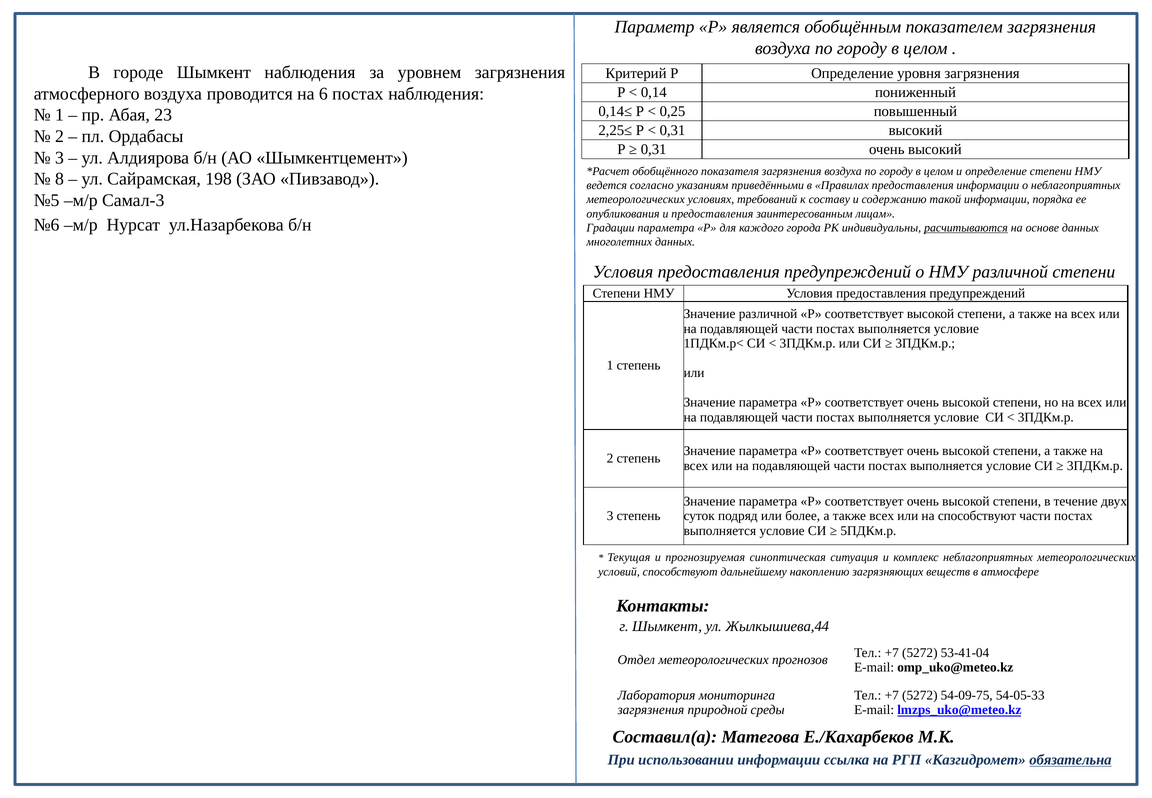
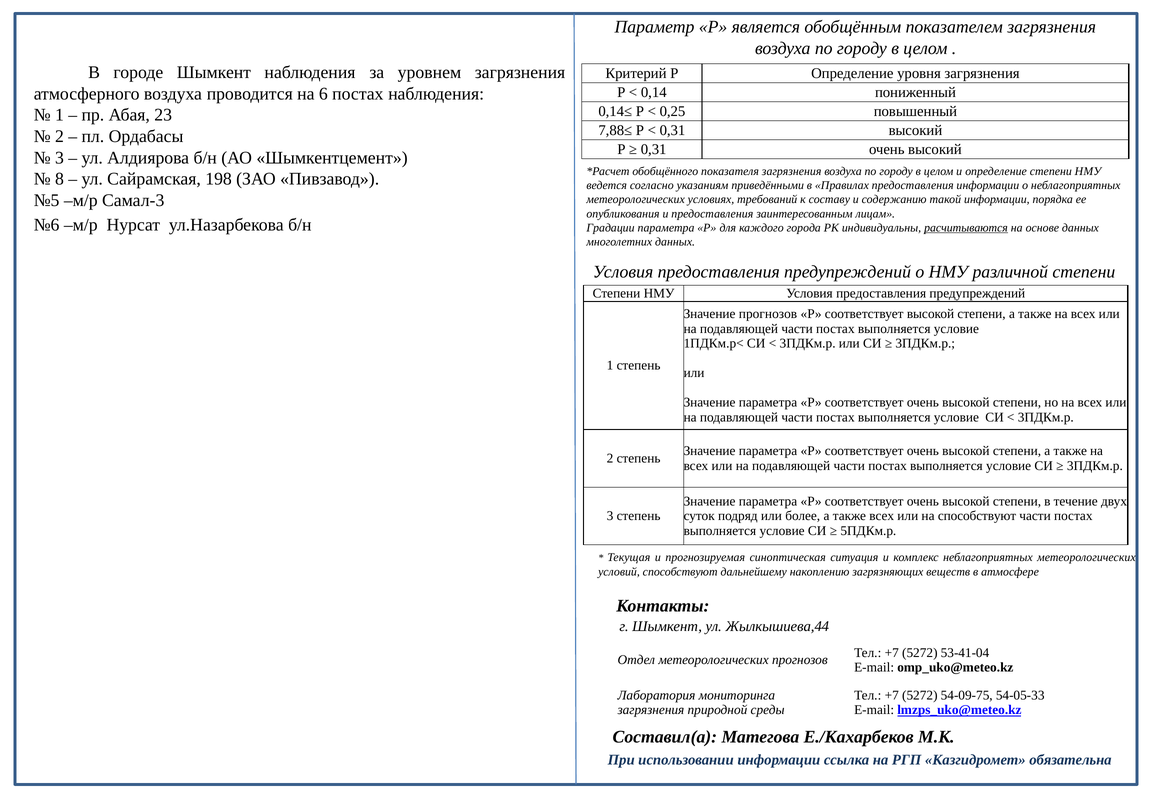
2,25≤: 2,25≤ -> 7,88≤
Значение различной: различной -> прогнозов
обязательна underline: present -> none
